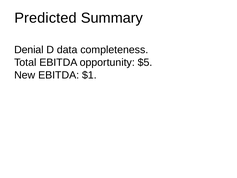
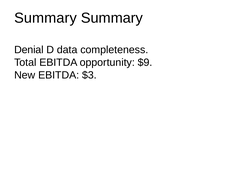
Predicted at (45, 18): Predicted -> Summary
$5: $5 -> $9
$1: $1 -> $3
